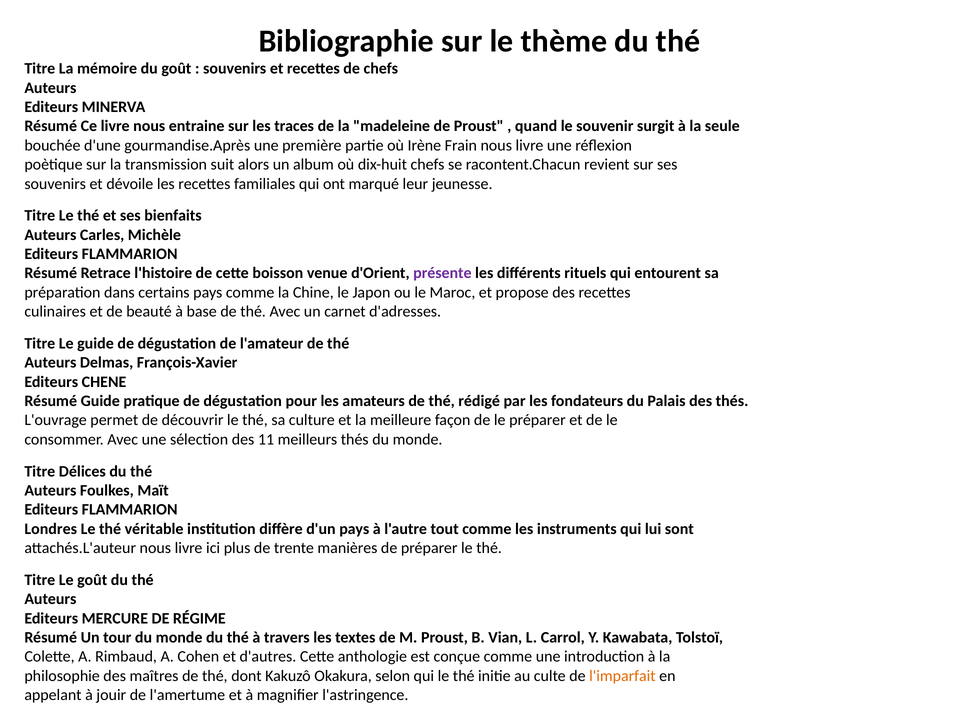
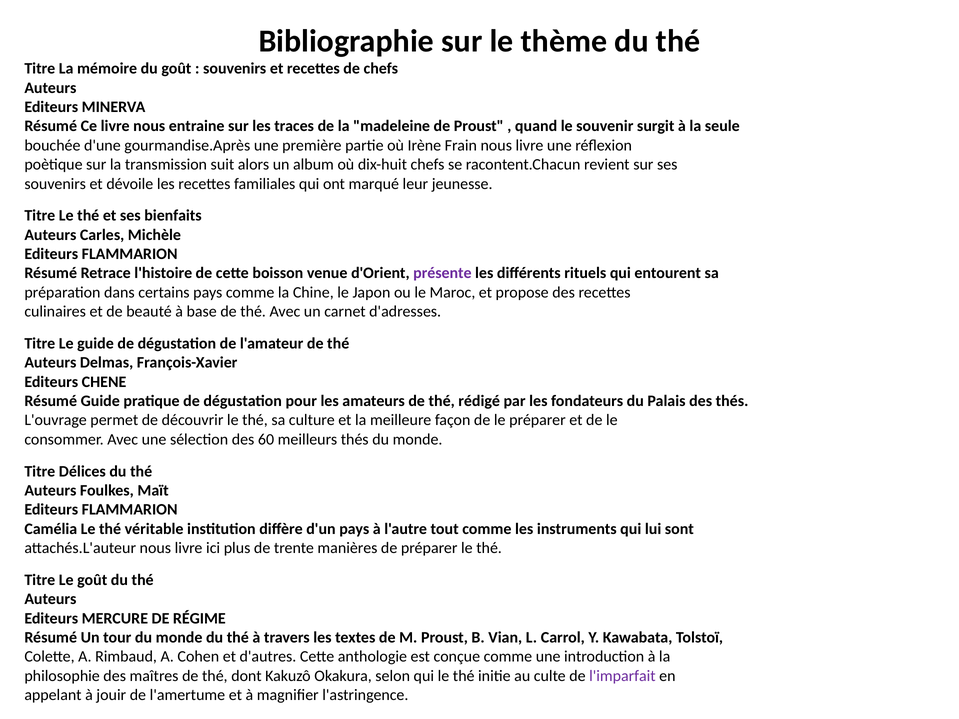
11: 11 -> 60
Londres: Londres -> Camélia
l'imparfait colour: orange -> purple
